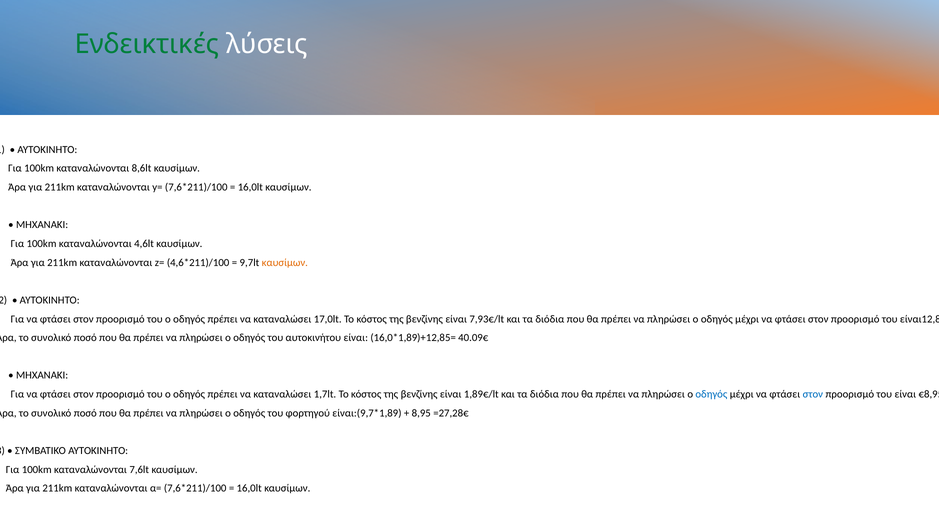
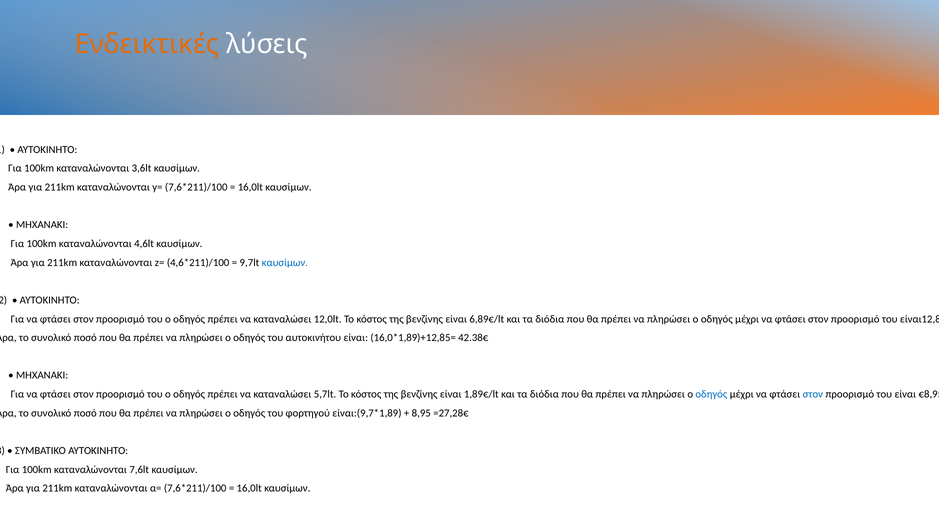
Ενδεικτικές colour: green -> orange
8,6lt: 8,6lt -> 3,6lt
καυσίμων at (285, 263) colour: orange -> blue
17,0lt: 17,0lt -> 12,0lt
7,93€/lt: 7,93€/lt -> 6,89€/lt
40.09€: 40.09€ -> 42.38€
1,7lt: 1,7lt -> 5,7lt
